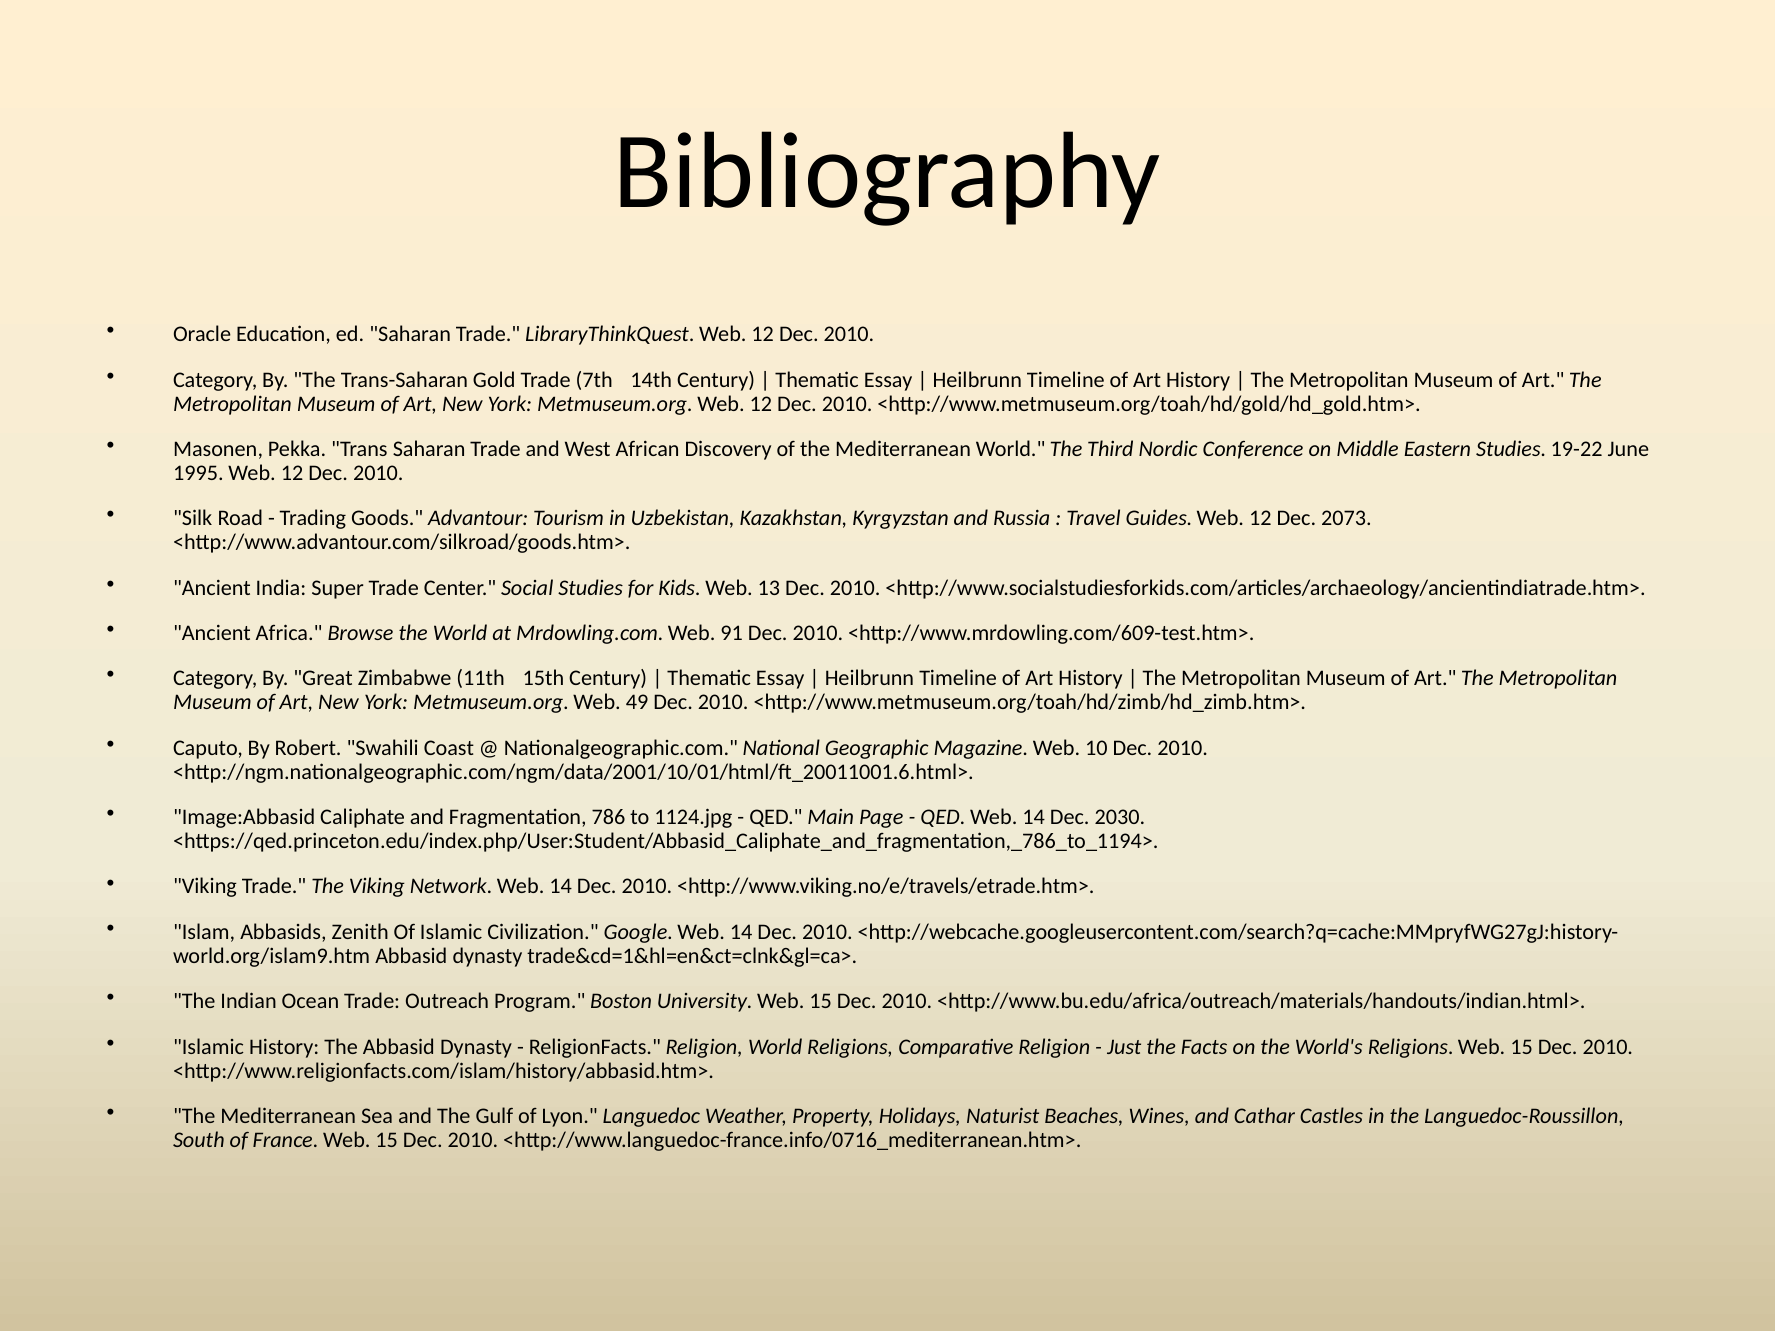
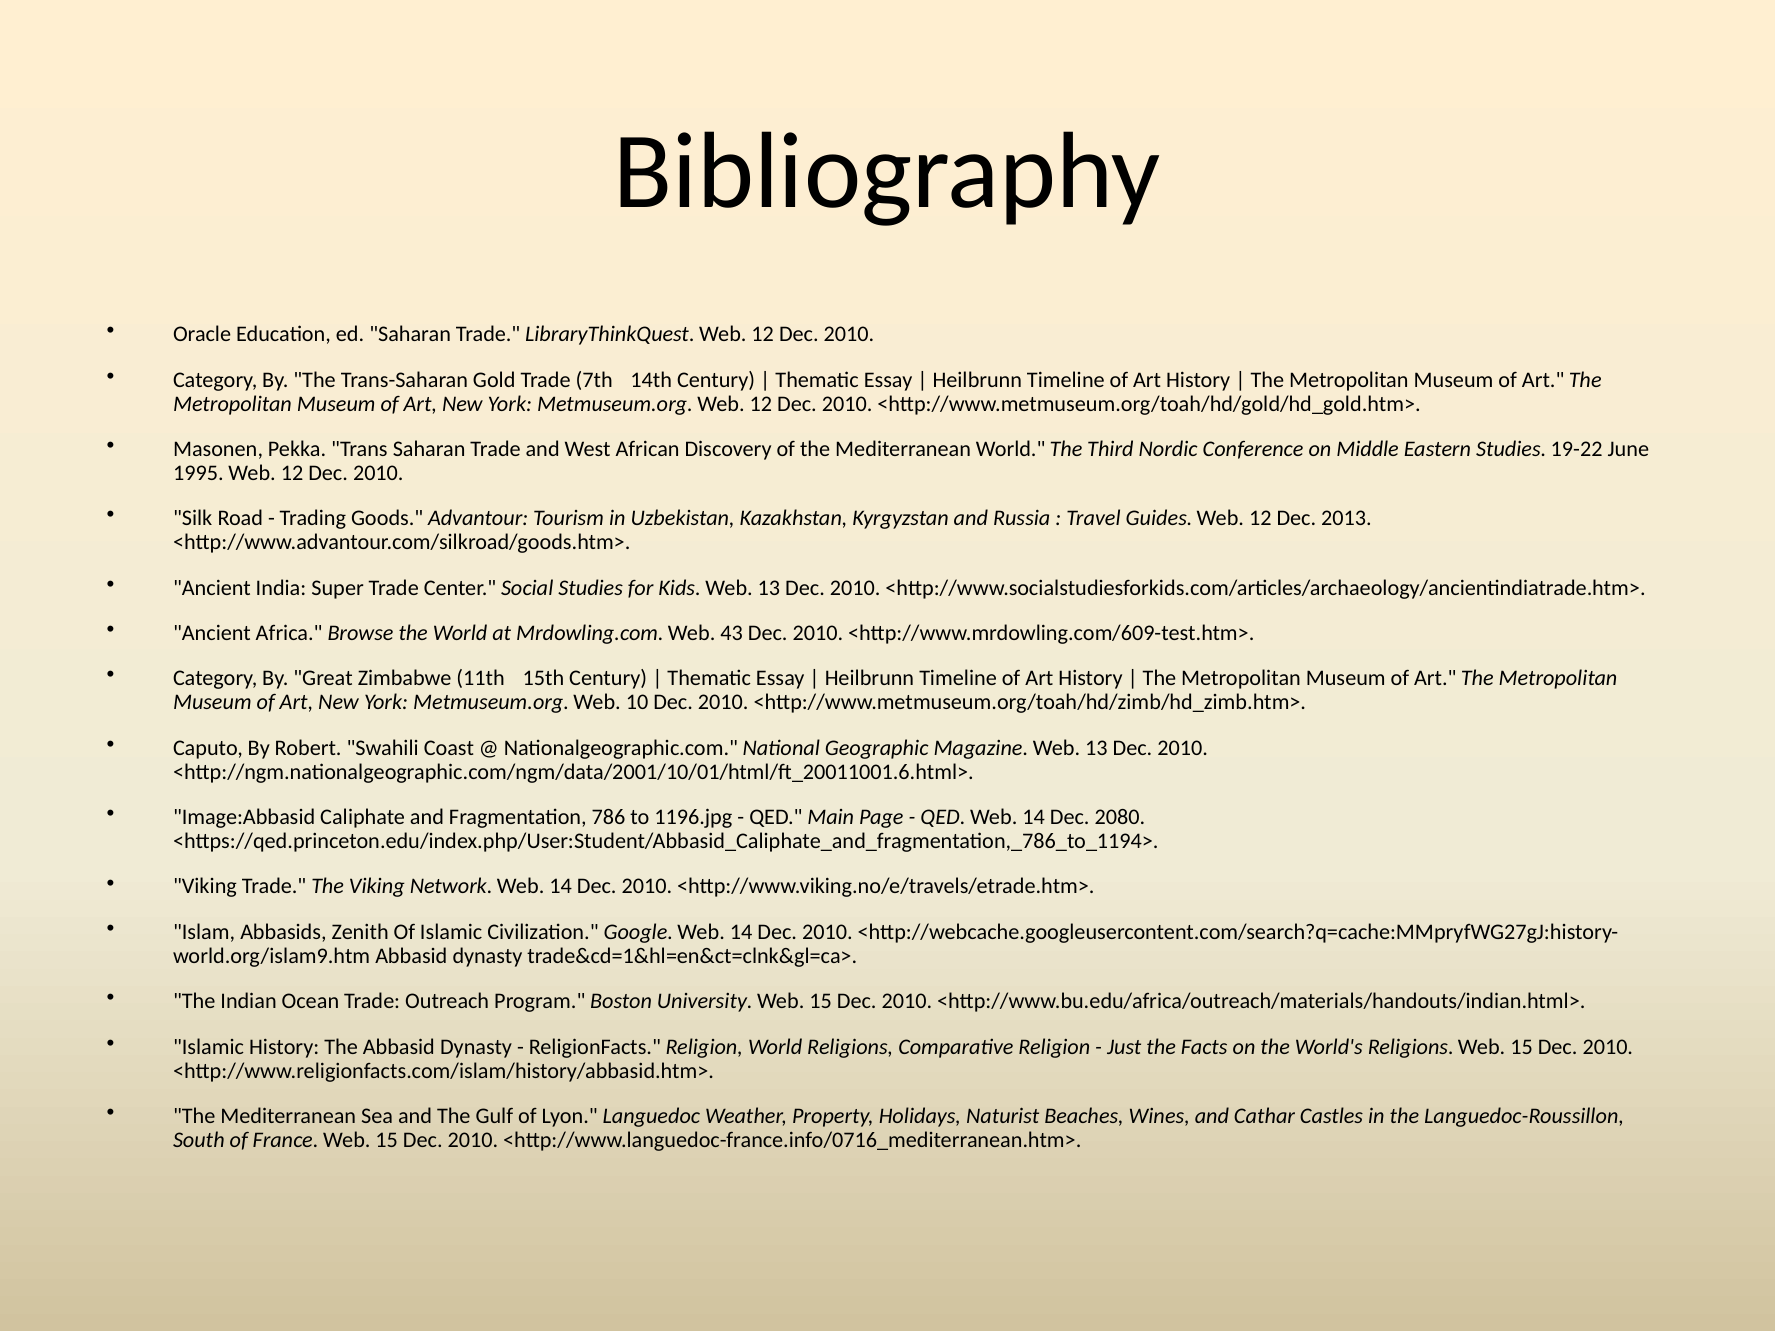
2073: 2073 -> 2013
91: 91 -> 43
49: 49 -> 10
Magazine Web 10: 10 -> 13
1124.jpg: 1124.jpg -> 1196.jpg
2030: 2030 -> 2080
